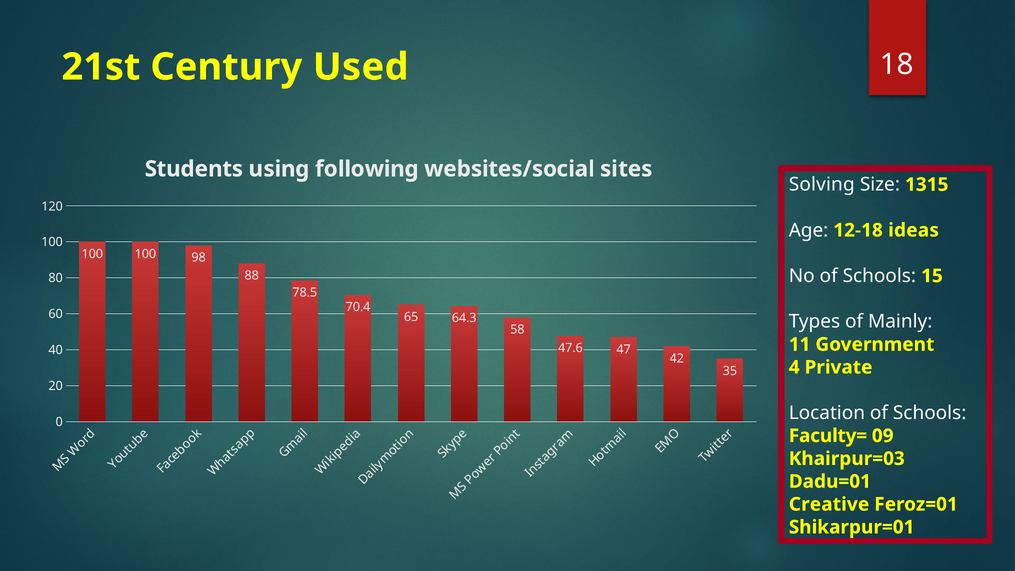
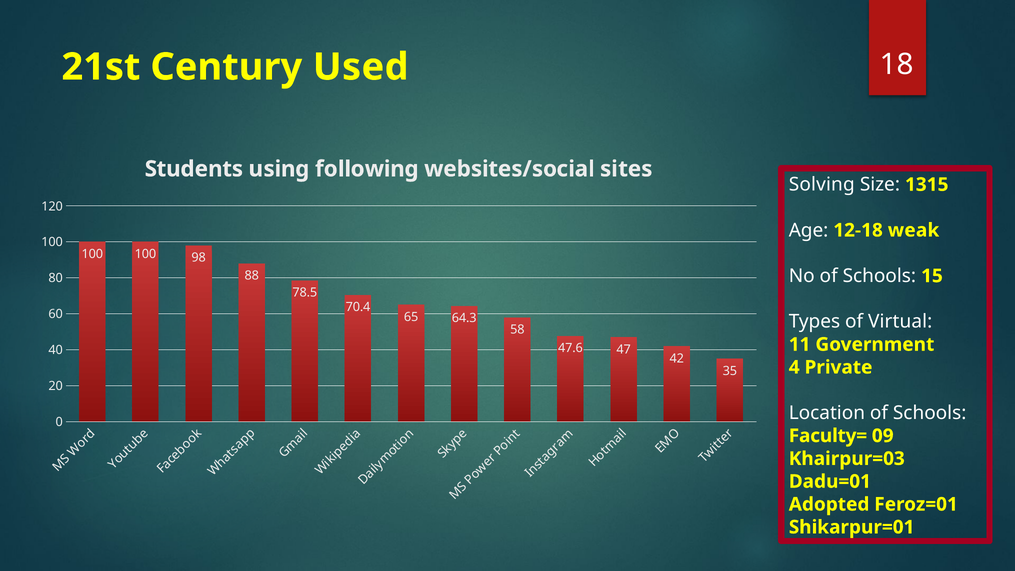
ideas: ideas -> weak
Mainly: Mainly -> Virtual
Creative: Creative -> Adopted
